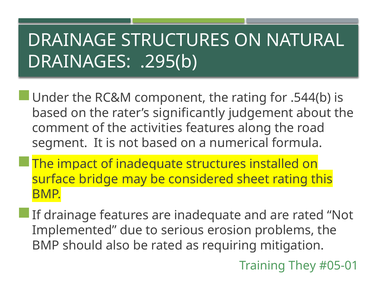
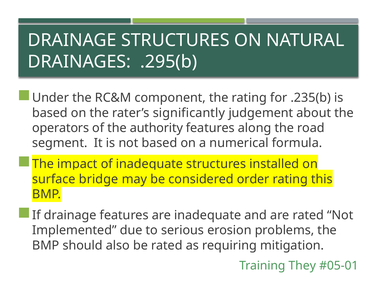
.544(b: .544(b -> .235(b
comment: comment -> operators
activities: activities -> authority
sheet: sheet -> order
